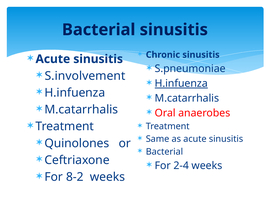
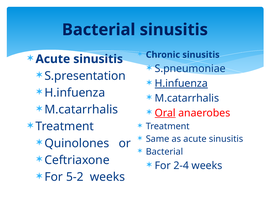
S.involvement: S.involvement -> S.presentation
Oral underline: none -> present
8-2: 8-2 -> 5-2
